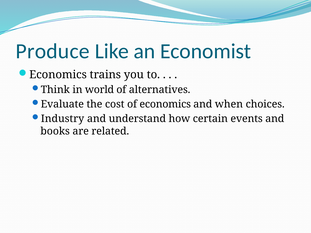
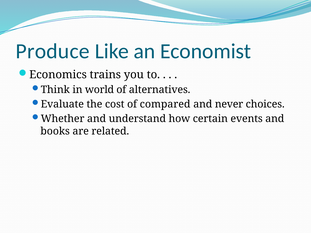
of economics: economics -> compared
when: when -> never
Industry: Industry -> Whether
